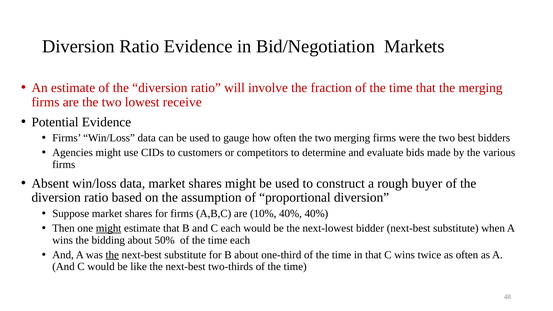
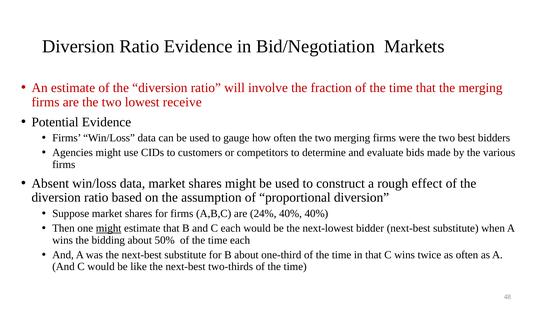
buyer: buyer -> effect
10%: 10% -> 24%
the at (112, 255) underline: present -> none
